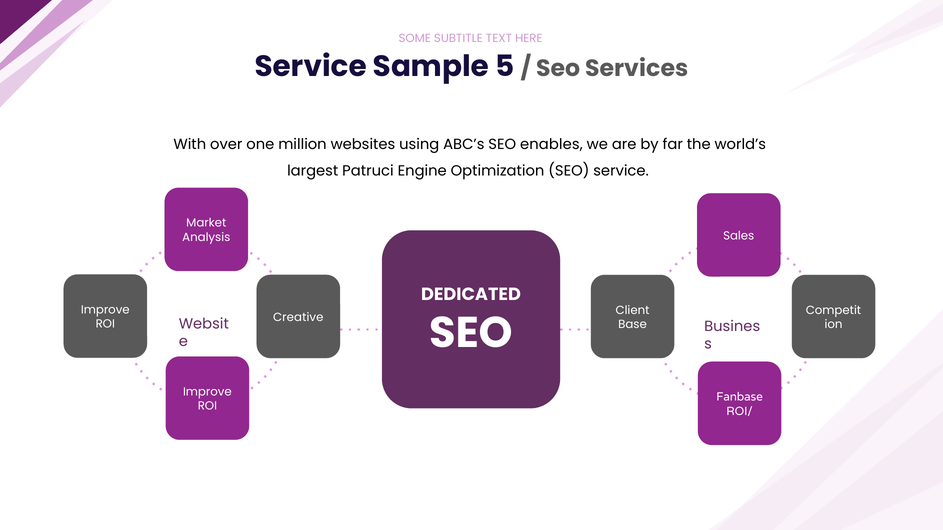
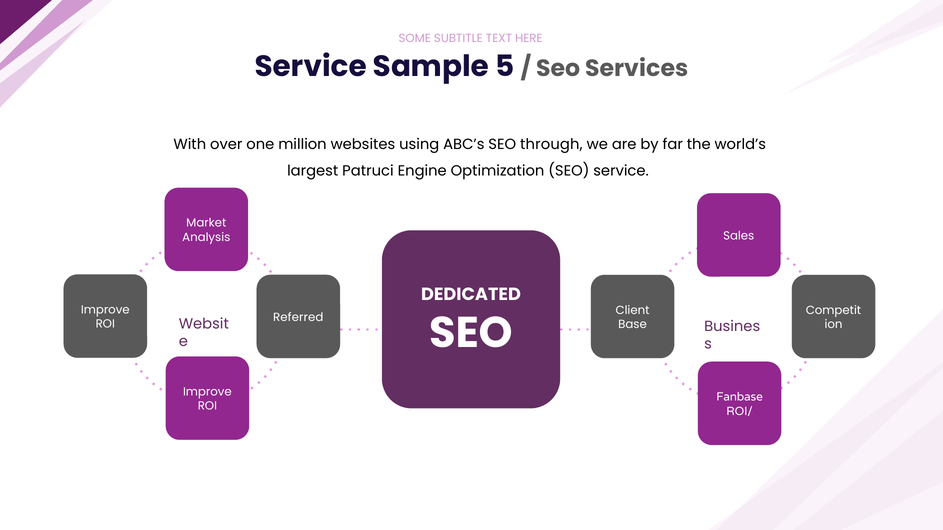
enables: enables -> through
Creative: Creative -> Referred
